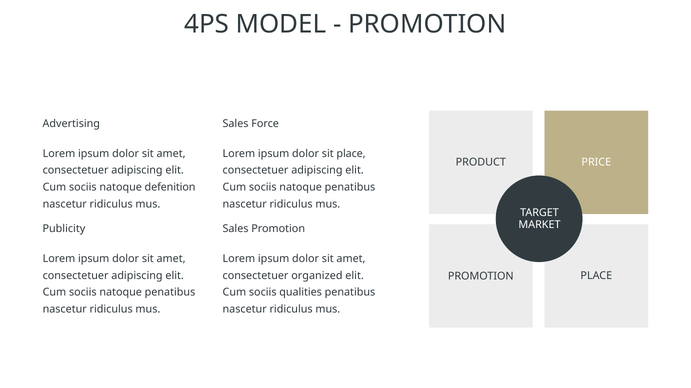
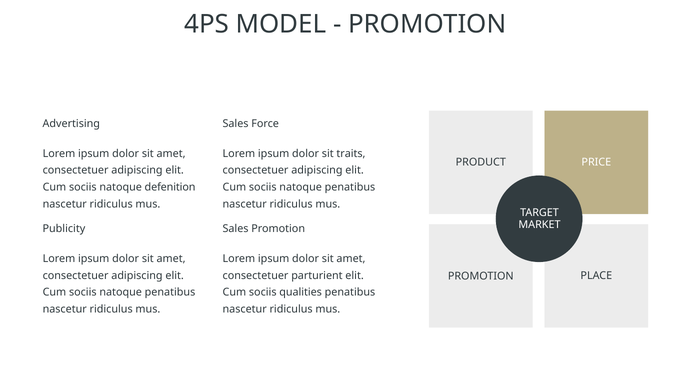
sit place: place -> traits
organized: organized -> parturient
